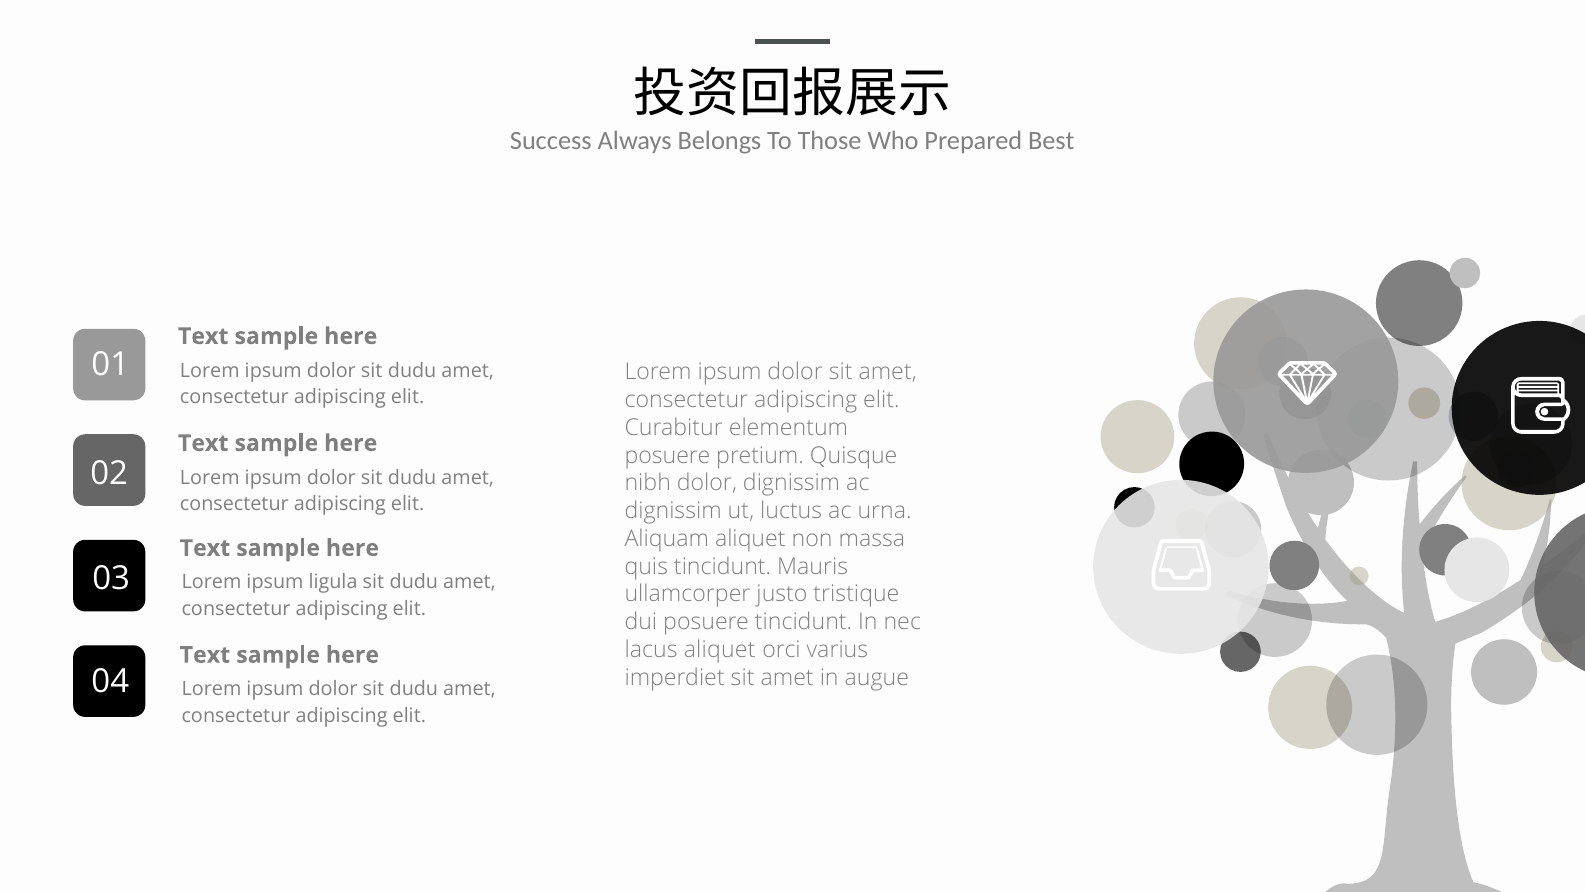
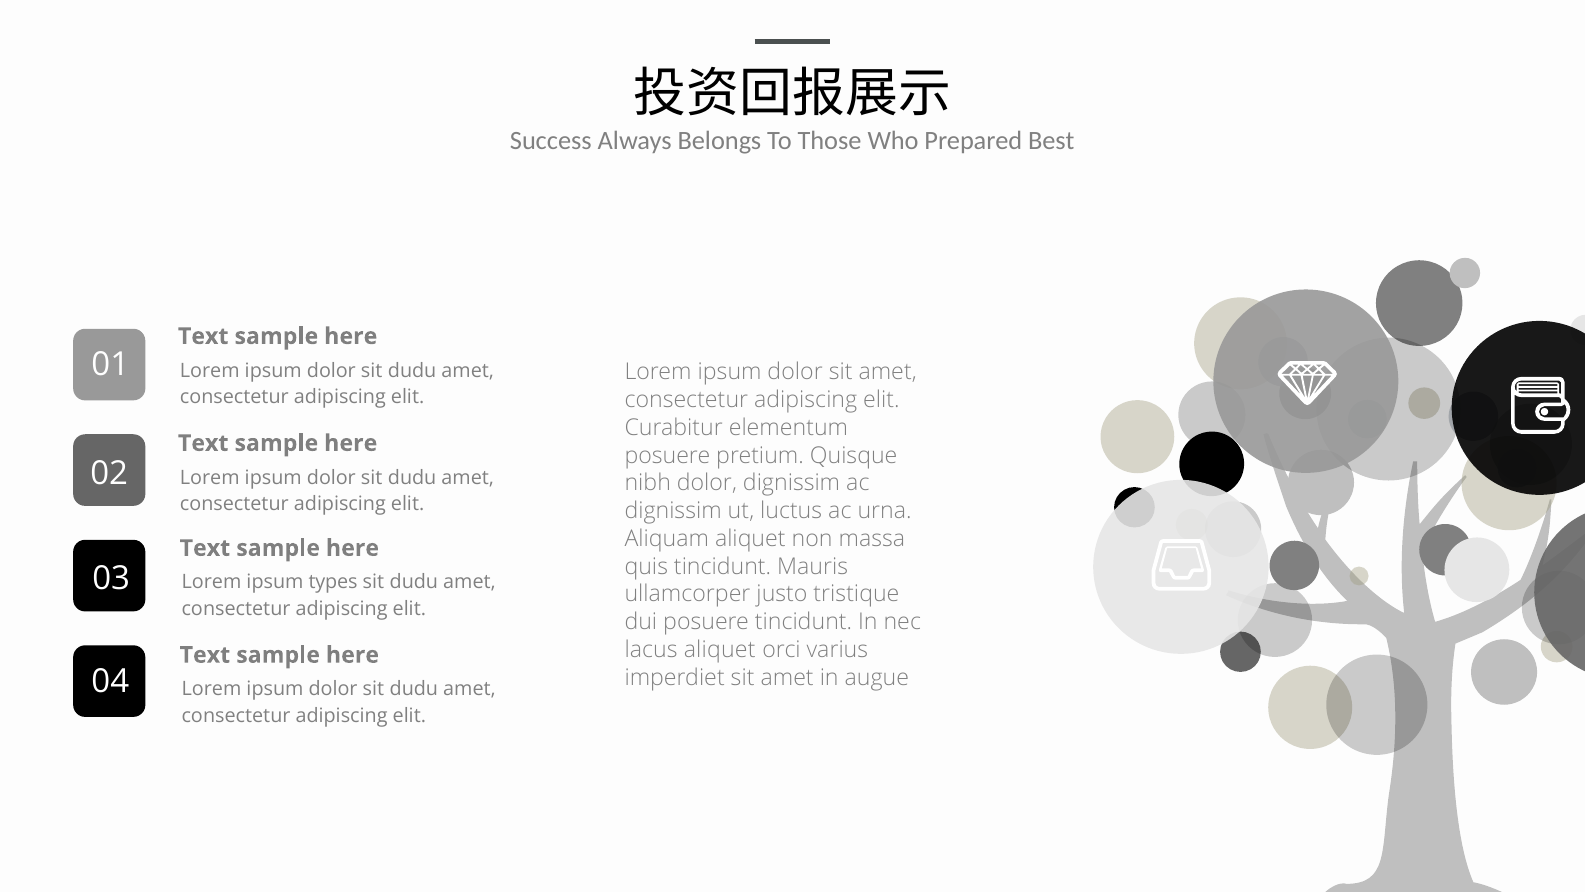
ligula: ligula -> types
